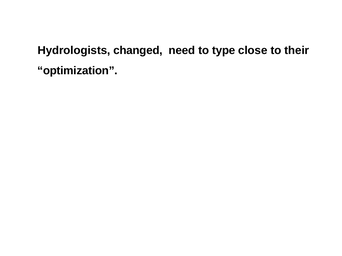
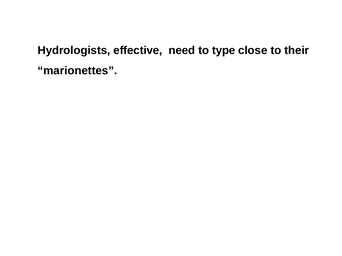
changed: changed -> effective
optimization: optimization -> marionettes
